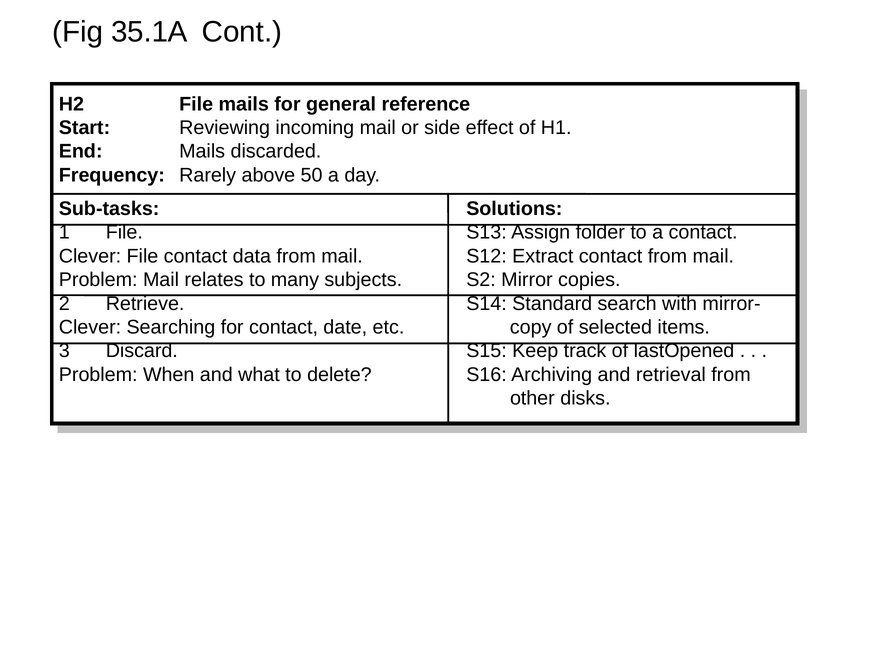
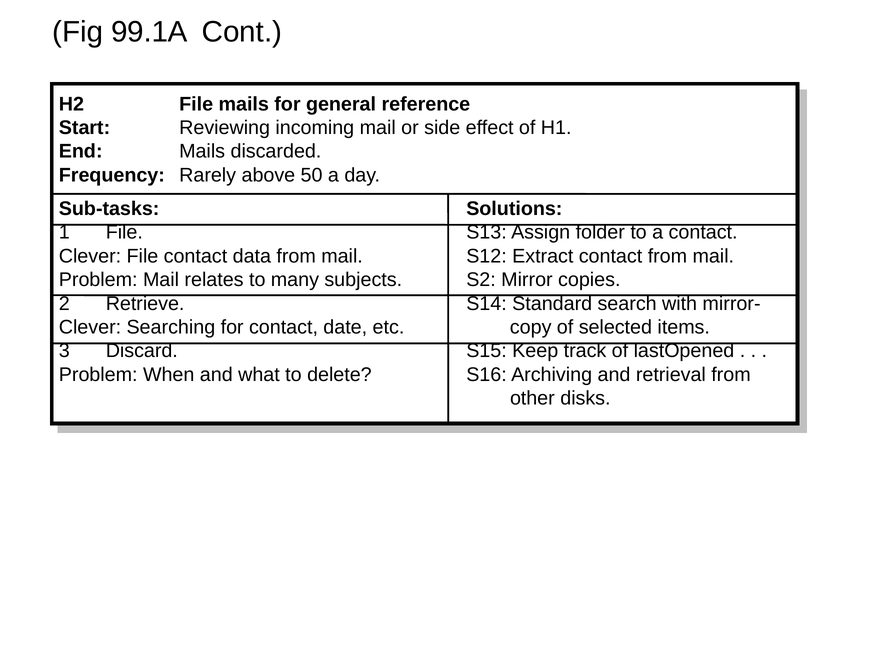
35.1A: 35.1A -> 99.1A
